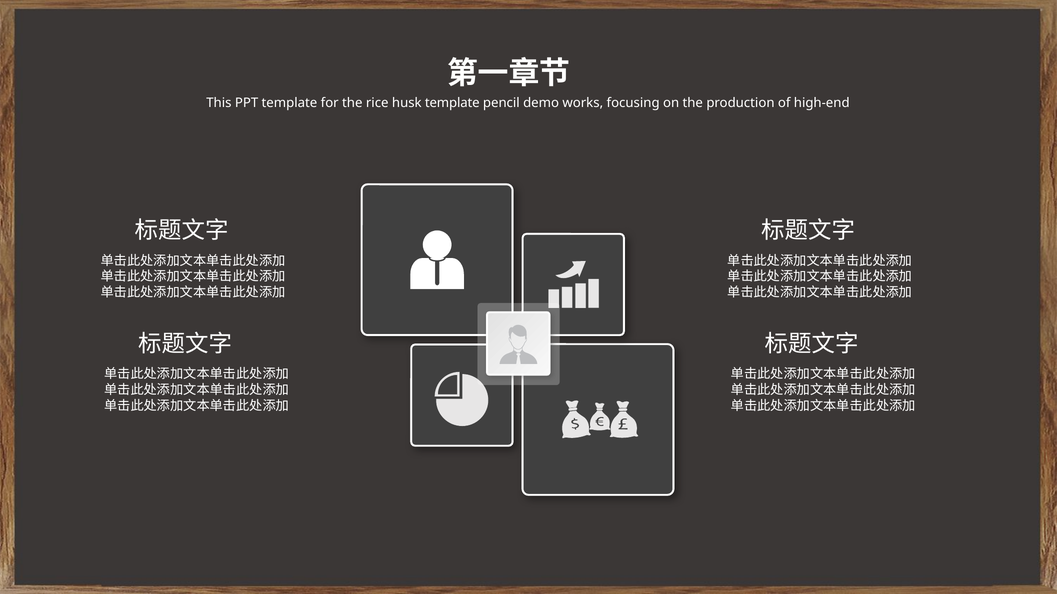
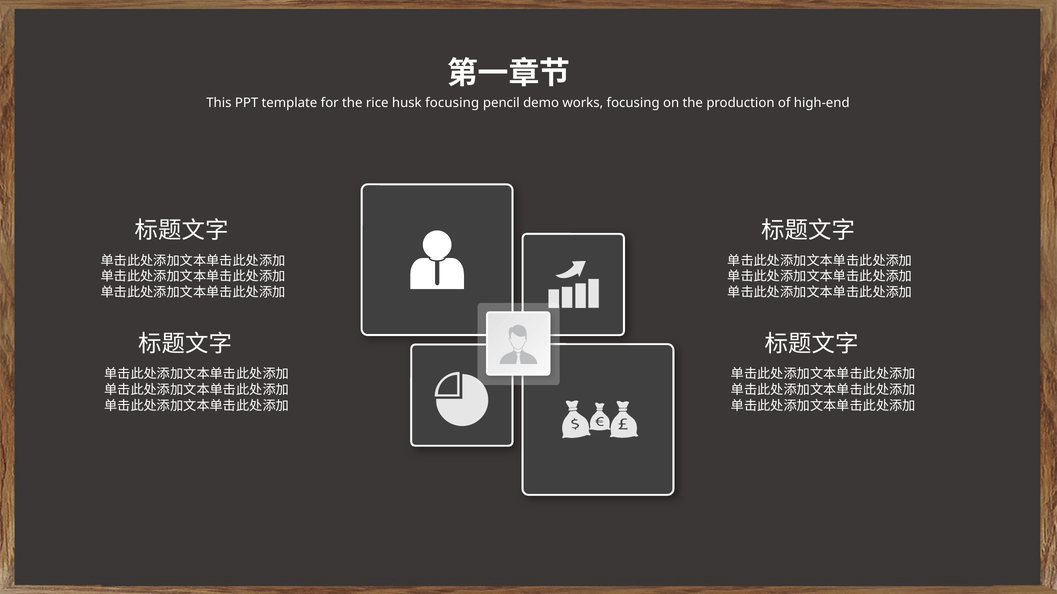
husk template: template -> focusing
